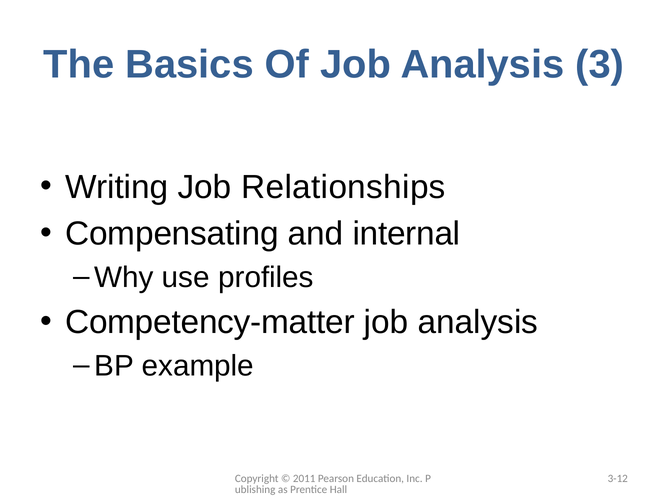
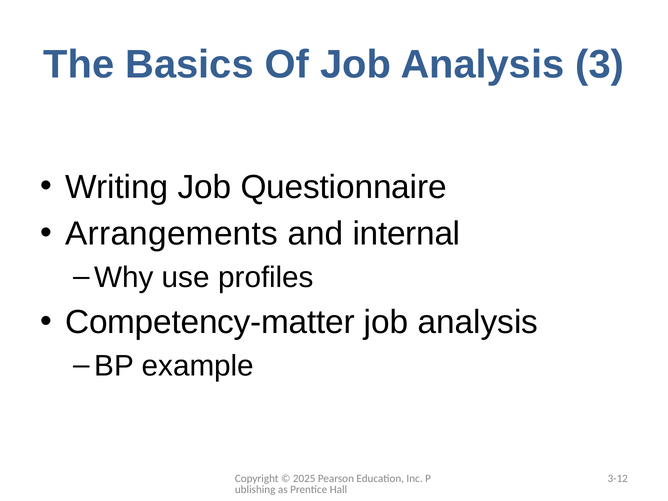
Relationships: Relationships -> Questionnaire
Compensating: Compensating -> Arrangements
2011: 2011 -> 2025
